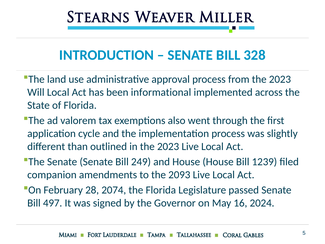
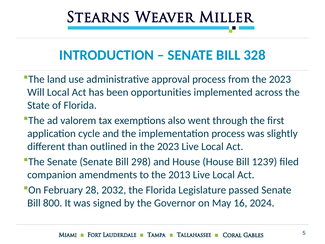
informational: informational -> opportunities
249: 249 -> 298
2093: 2093 -> 2013
2074: 2074 -> 2032
497: 497 -> 800
